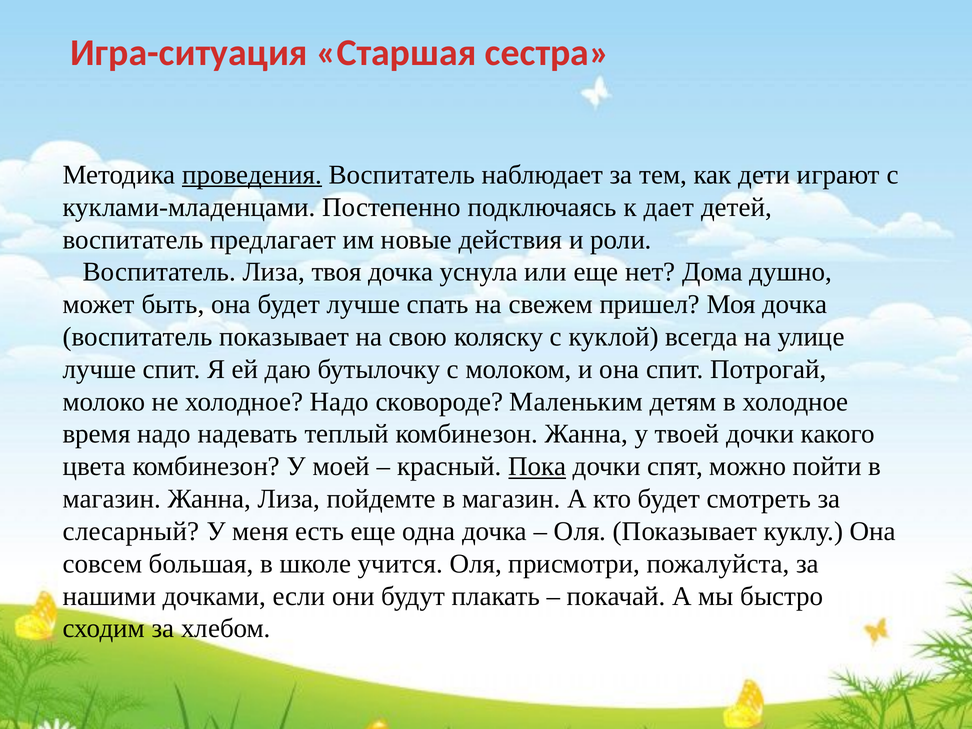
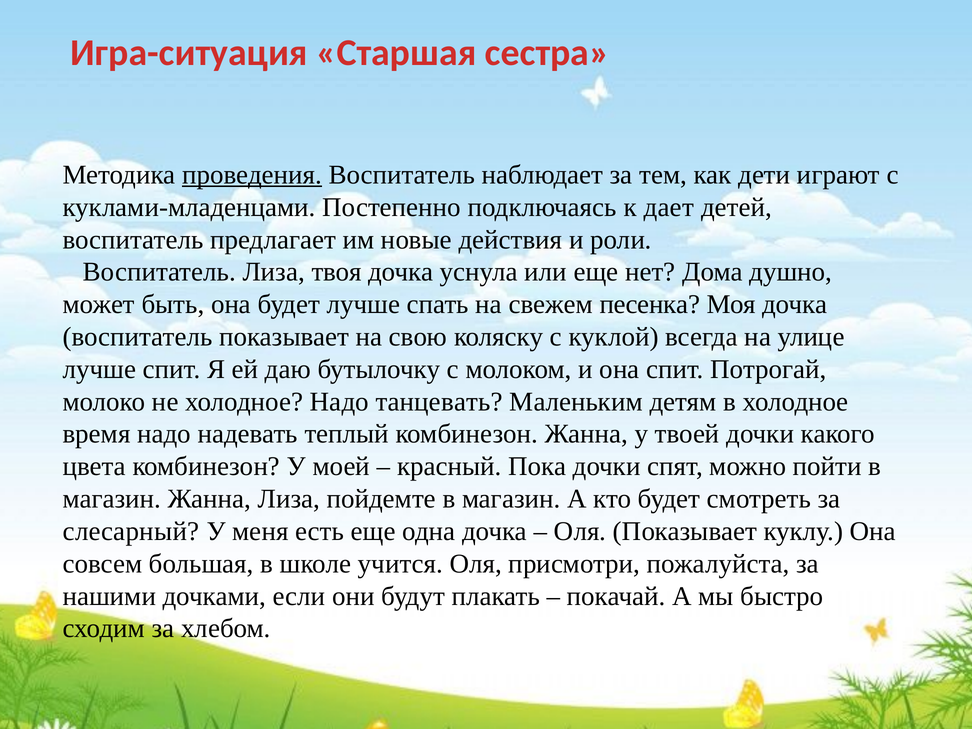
пришел: пришел -> песенка
сковороде: сковороде -> танцевать
Пока underline: present -> none
